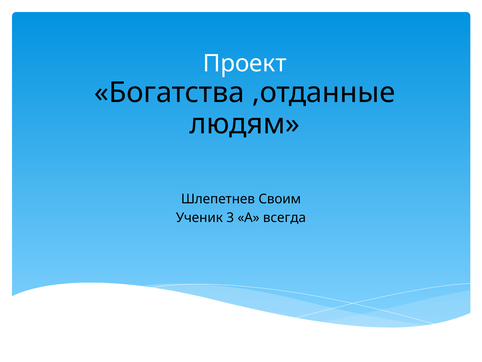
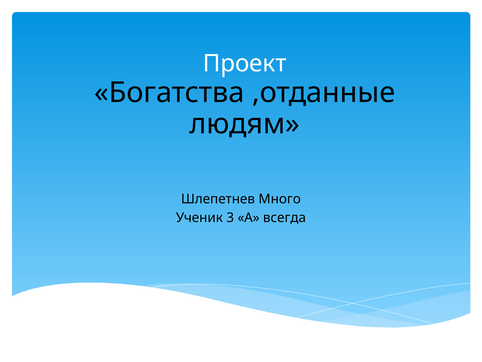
Своим: Своим -> Много
